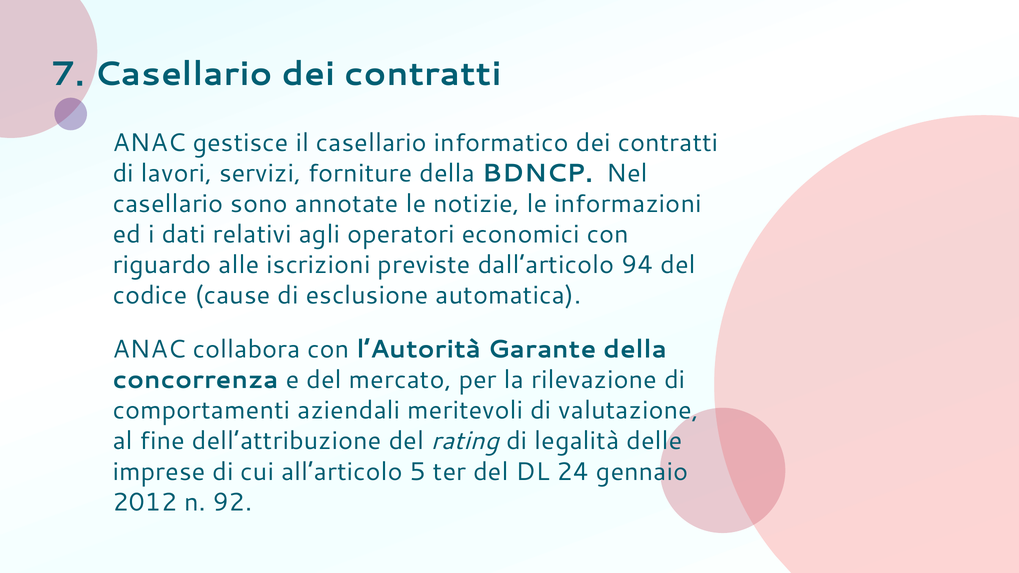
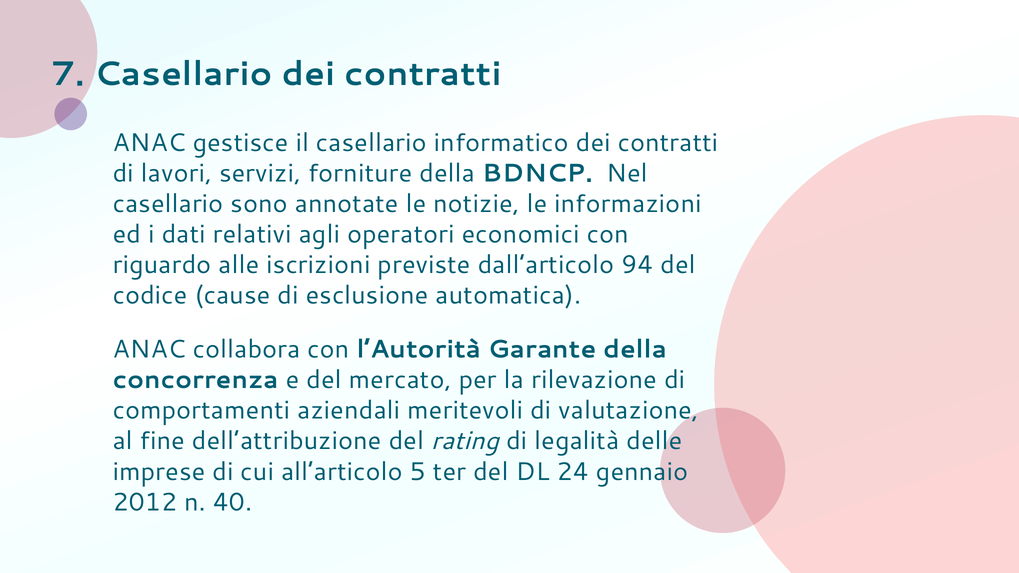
92: 92 -> 40
